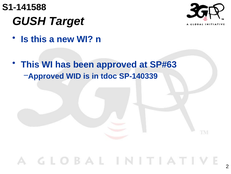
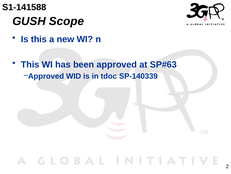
Target: Target -> Scope
